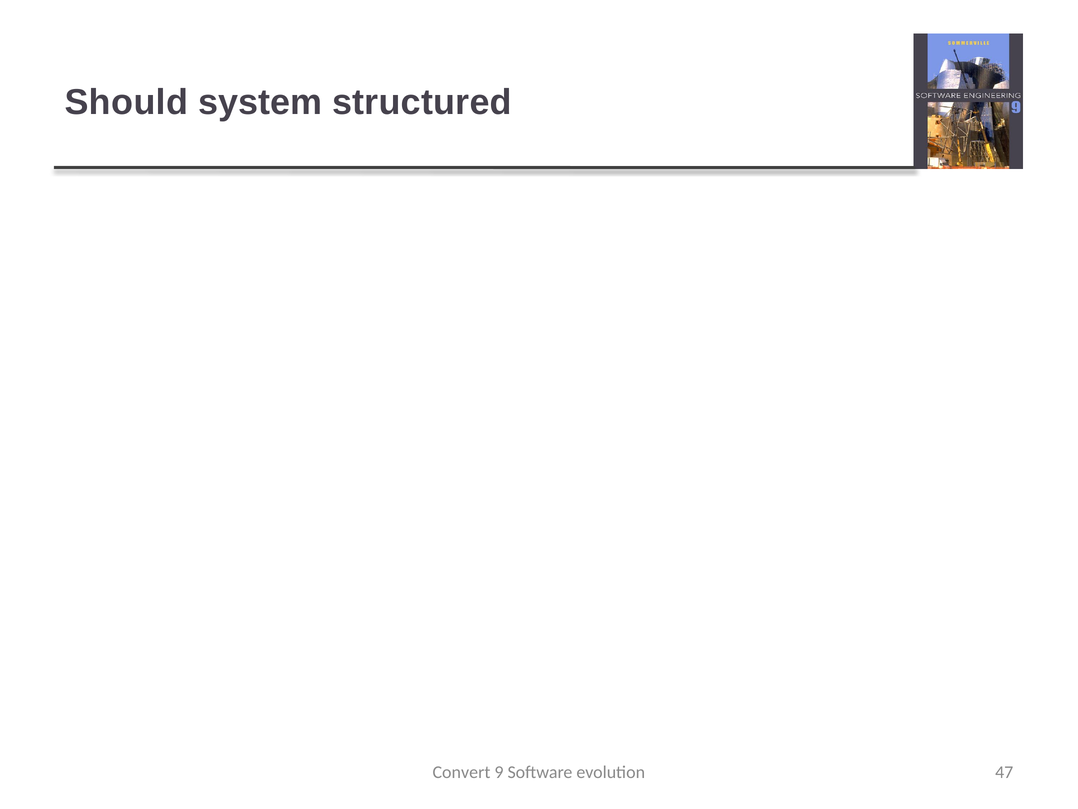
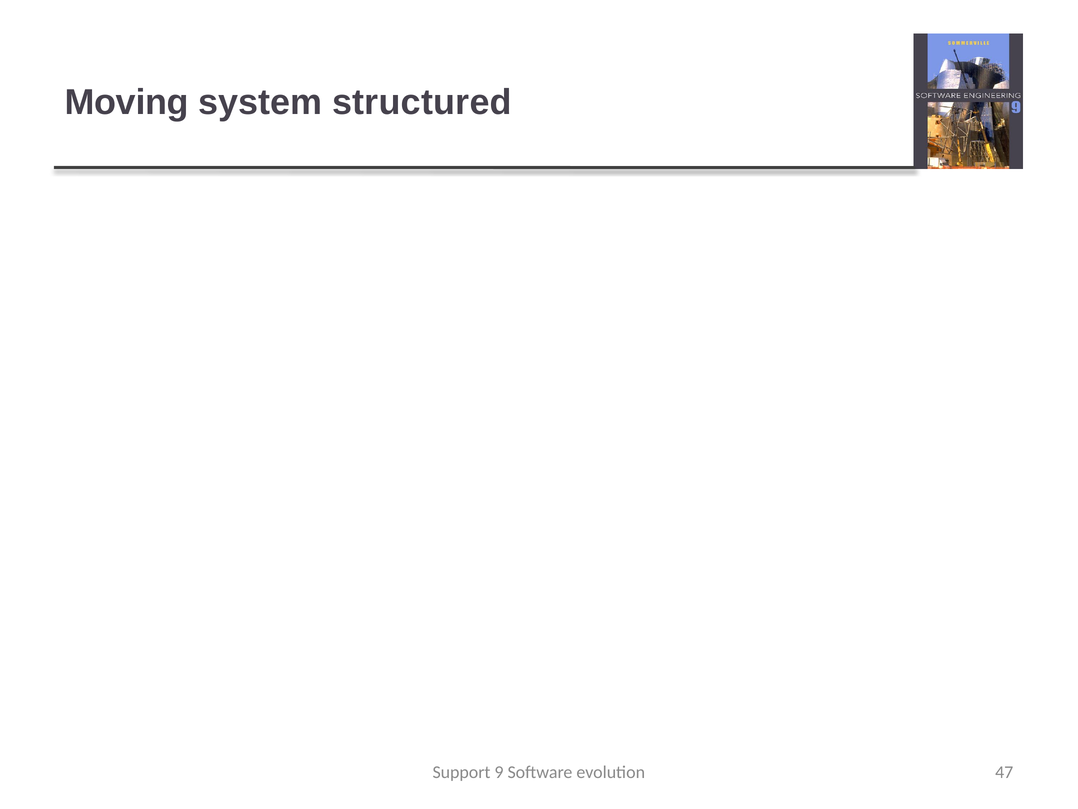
Should at (126, 102): Should -> Moving
Convert: Convert -> Support
